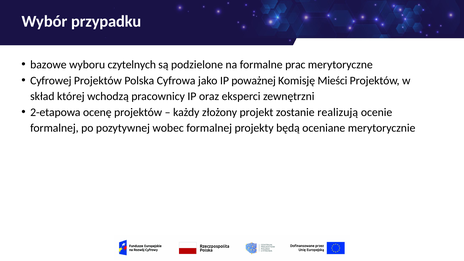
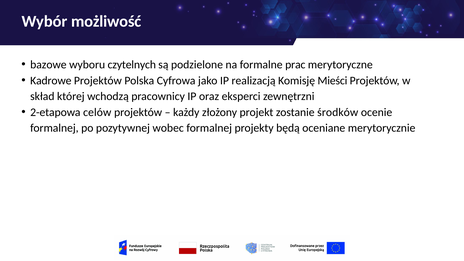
przypadku: przypadku -> możliwość
Cyfrowej: Cyfrowej -> Kadrowe
poważnej: poważnej -> realizacją
ocenę: ocenę -> celów
realizują: realizują -> środków
